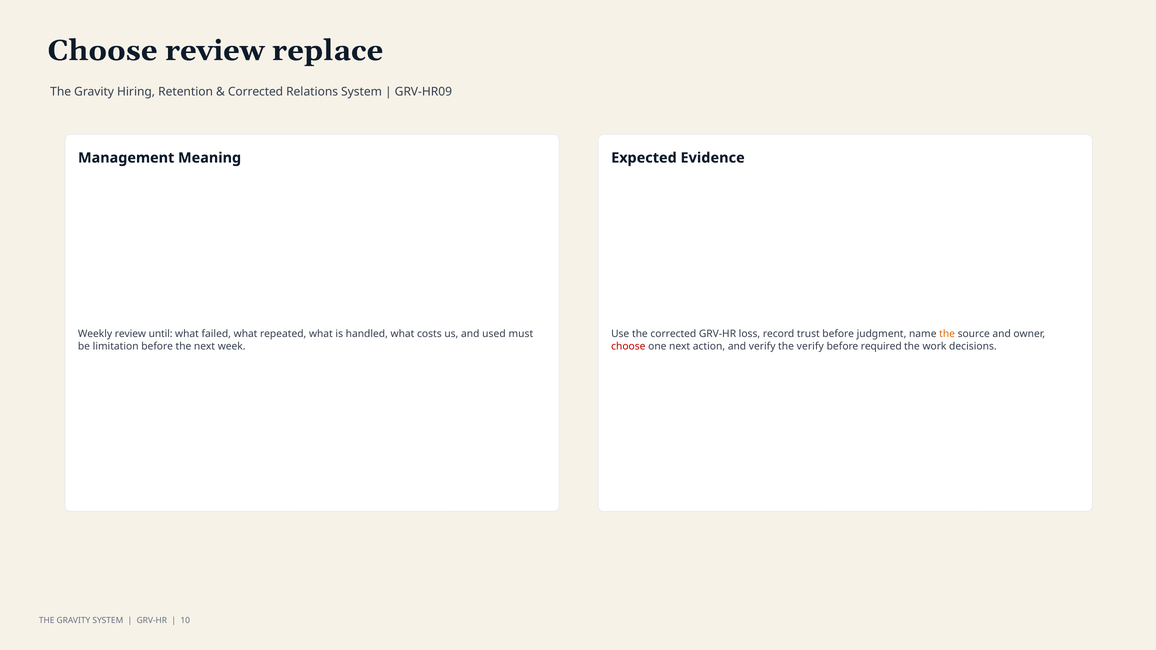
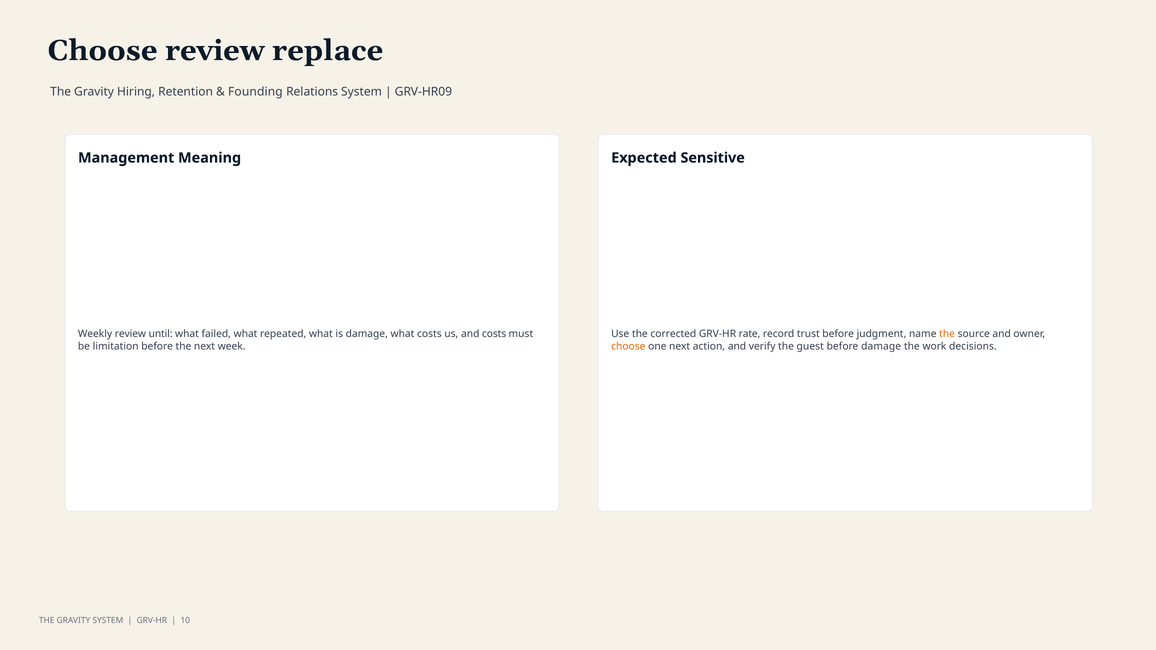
Corrected at (256, 92): Corrected -> Founding
Evidence: Evidence -> Sensitive
is handled: handled -> damage
and used: used -> costs
loss: loss -> rate
choose at (628, 346) colour: red -> orange
the verify: verify -> guest
before required: required -> damage
